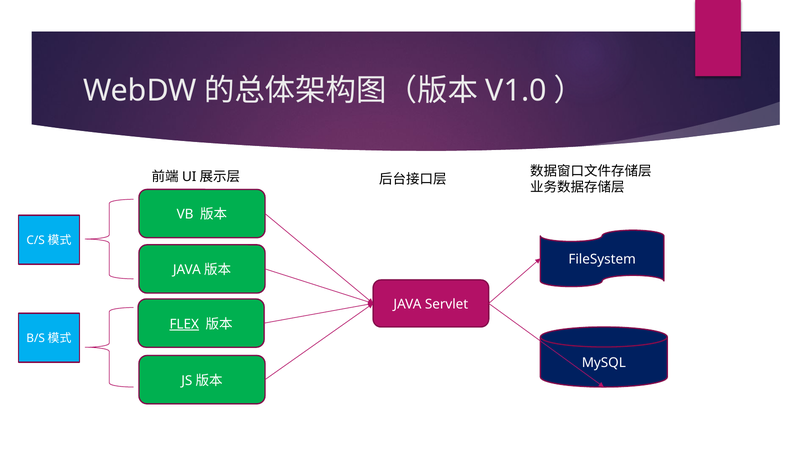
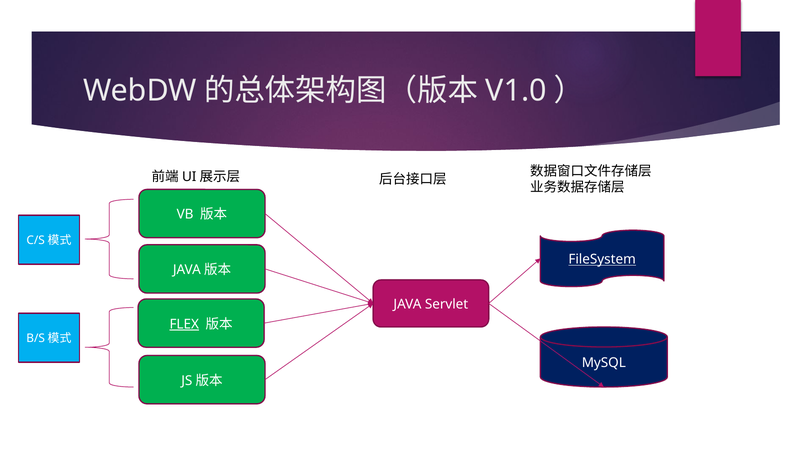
FileSystem underline: none -> present
